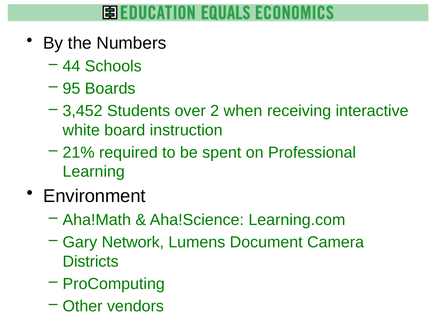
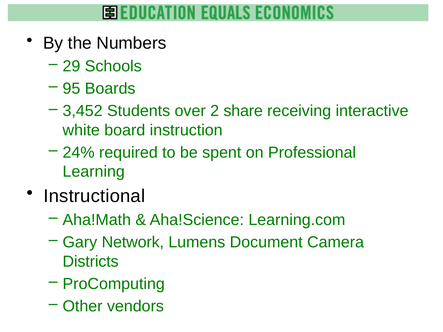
44: 44 -> 29
when: when -> share
21%: 21% -> 24%
Environment: Environment -> Instructional
